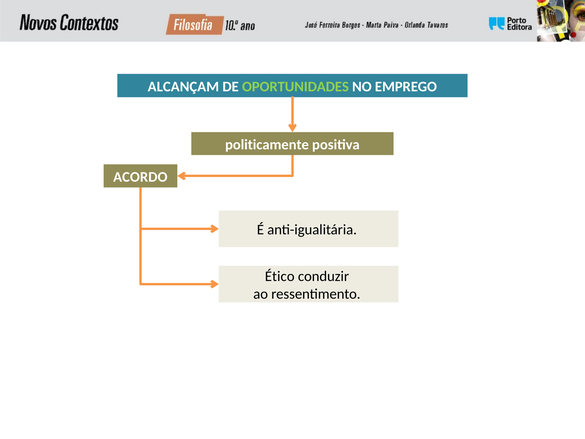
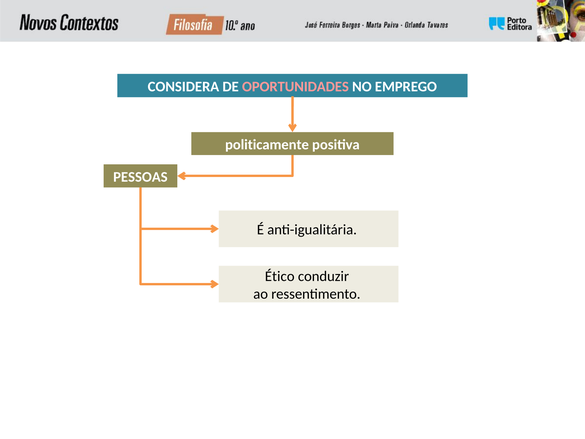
ALCANÇAM: ALCANÇAM -> CONSIDERA
OPORTUNIDADES colour: light green -> pink
ACORDO: ACORDO -> PESSOAS
